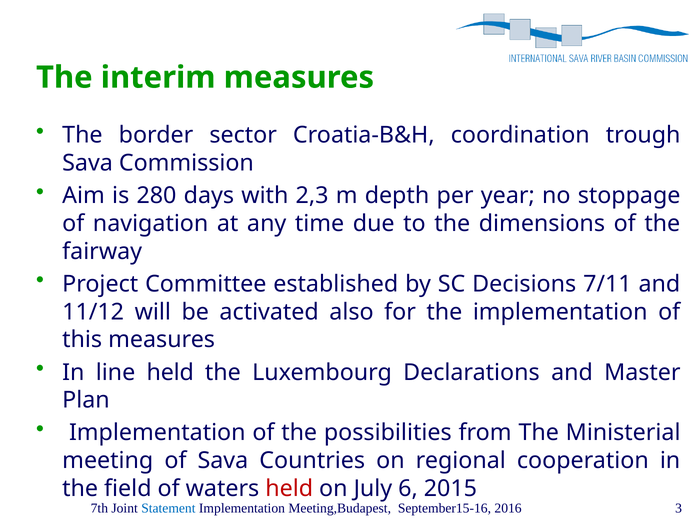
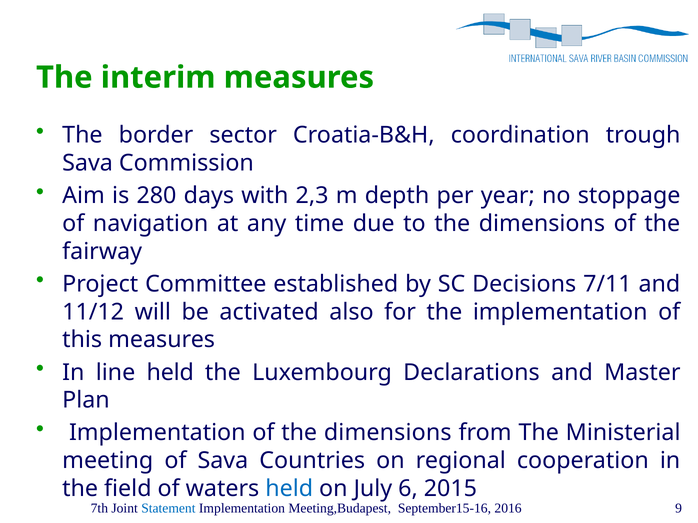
of the possibilities: possibilities -> dimensions
held at (289, 489) colour: red -> blue
3: 3 -> 9
